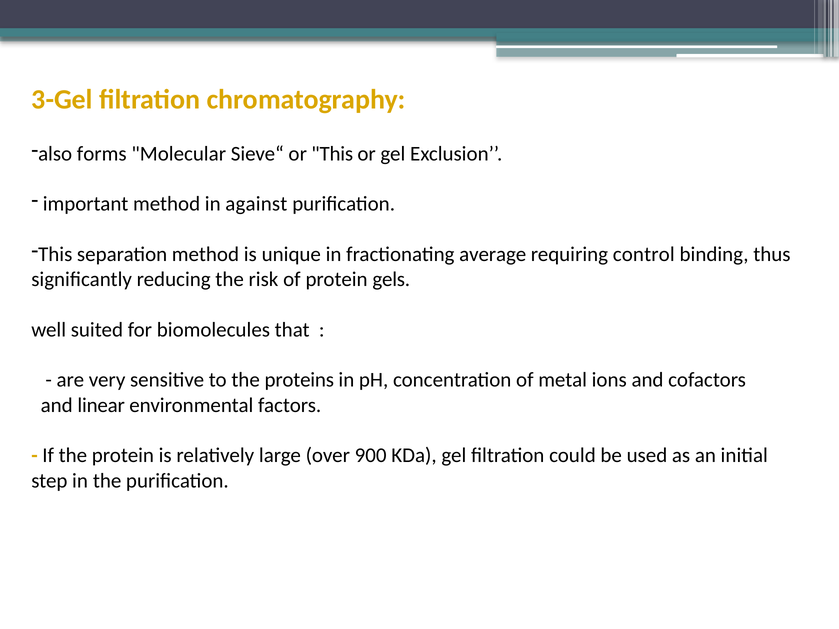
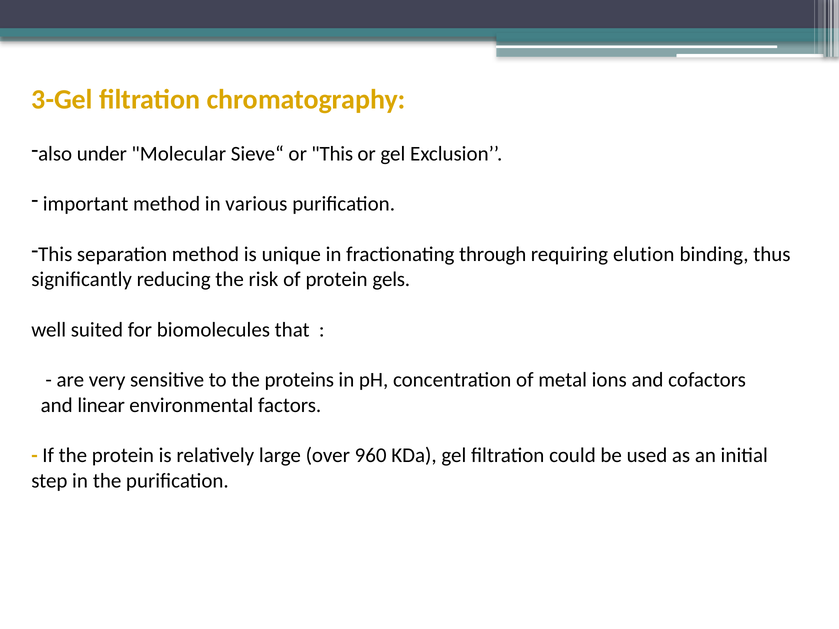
forms: forms -> under
against: against -> various
average: average -> through
control: control -> elution
900: 900 -> 960
